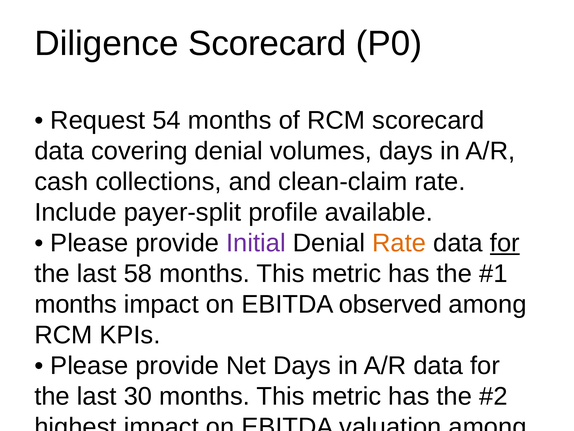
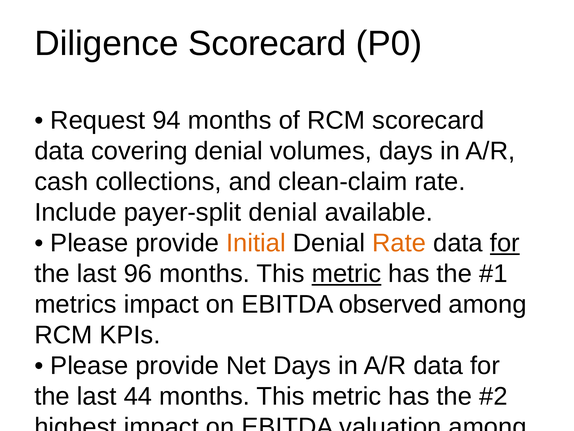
54: 54 -> 94
payer-split profile: profile -> denial
Initial colour: purple -> orange
58: 58 -> 96
metric at (347, 273) underline: none -> present
months at (76, 304): months -> metrics
30: 30 -> 44
